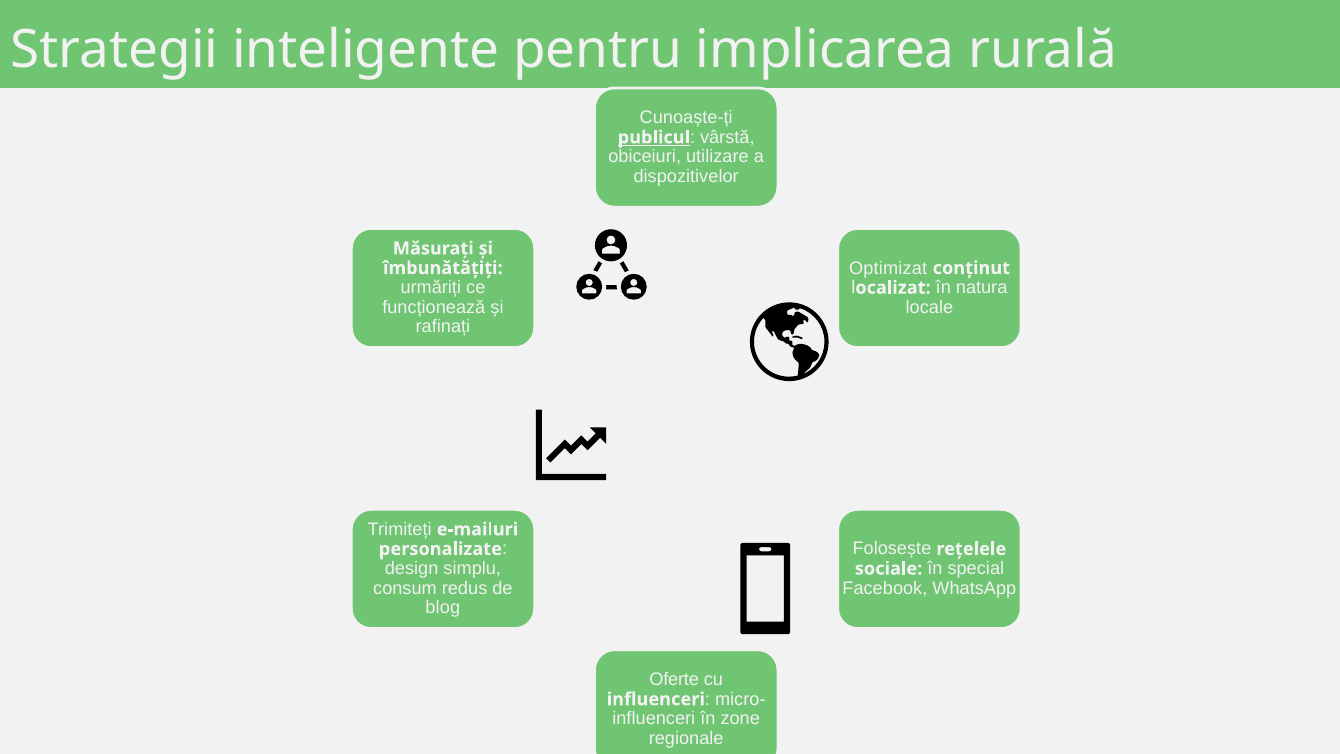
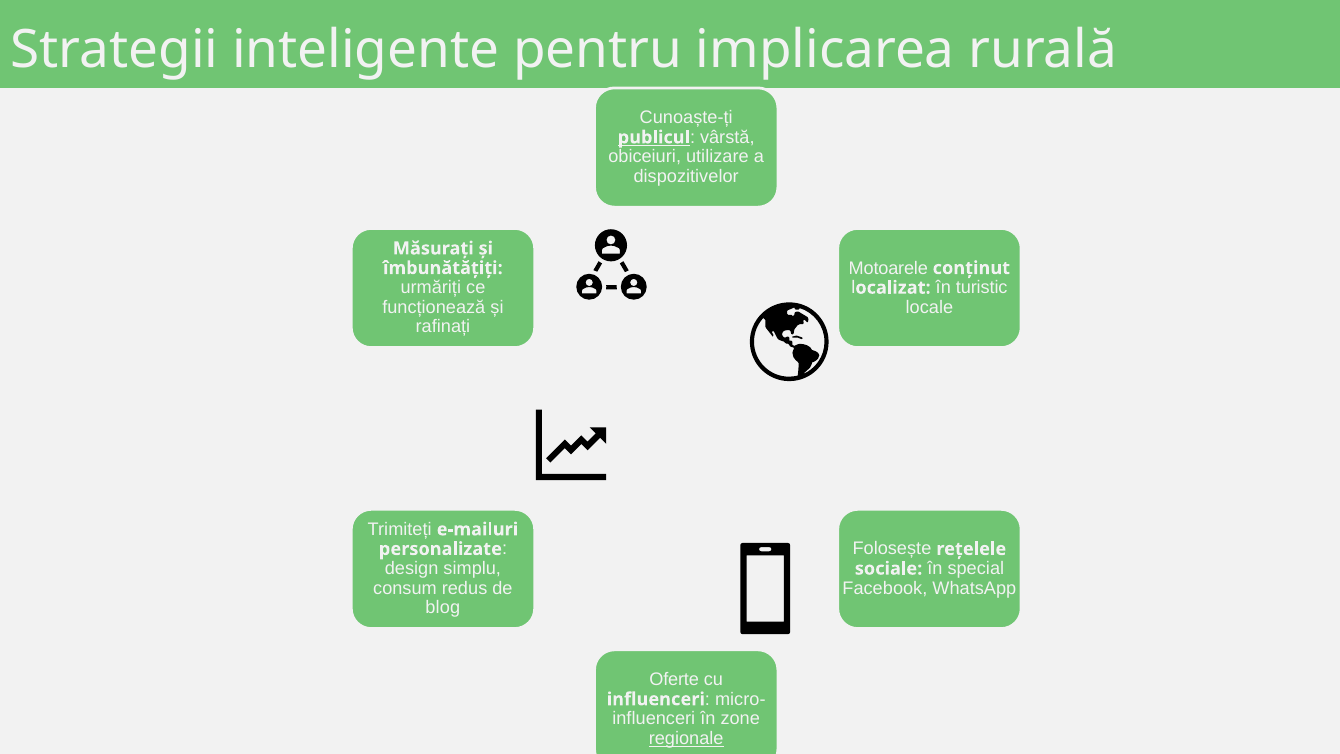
Optimizat: Optimizat -> Motoarele
natura: natura -> turistic
regionale underline: none -> present
